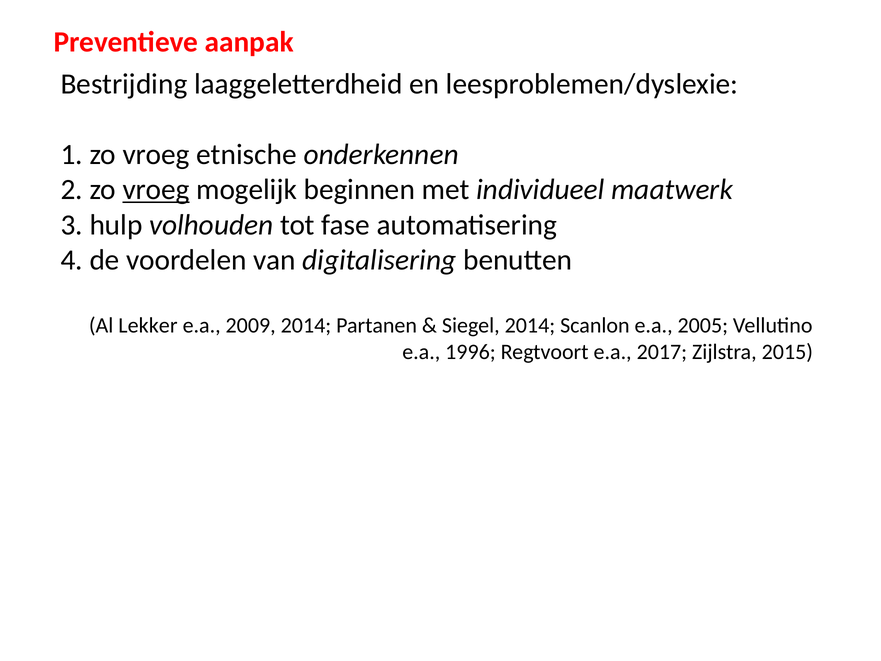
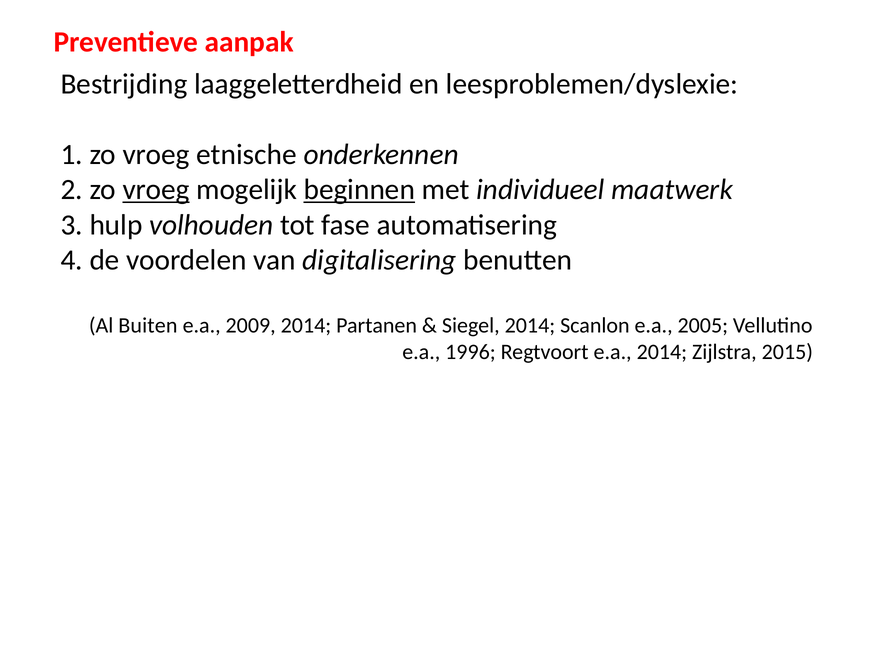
beginnen underline: none -> present
Lekker: Lekker -> Buiten
e.a 2017: 2017 -> 2014
